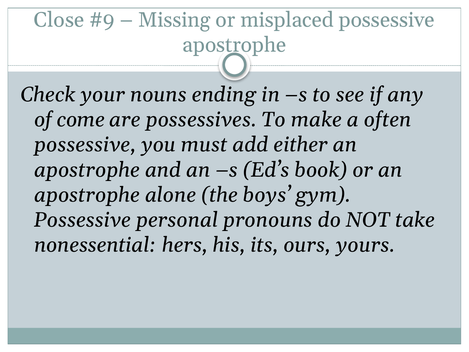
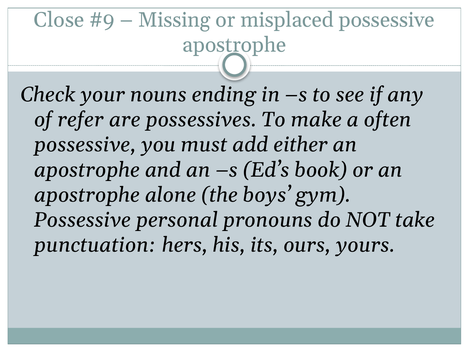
come: come -> refer
nonessential: nonessential -> punctuation
